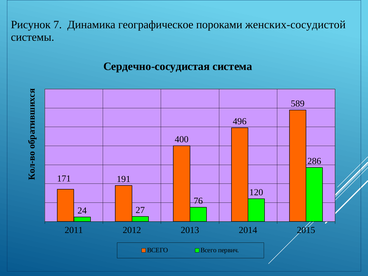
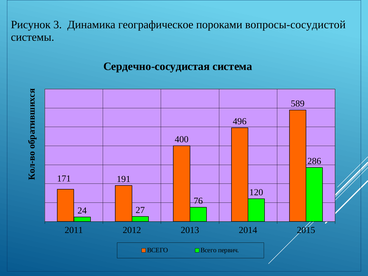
7: 7 -> 3
женских-сосудистой: женских-сосудистой -> вопросы-сосудистой
